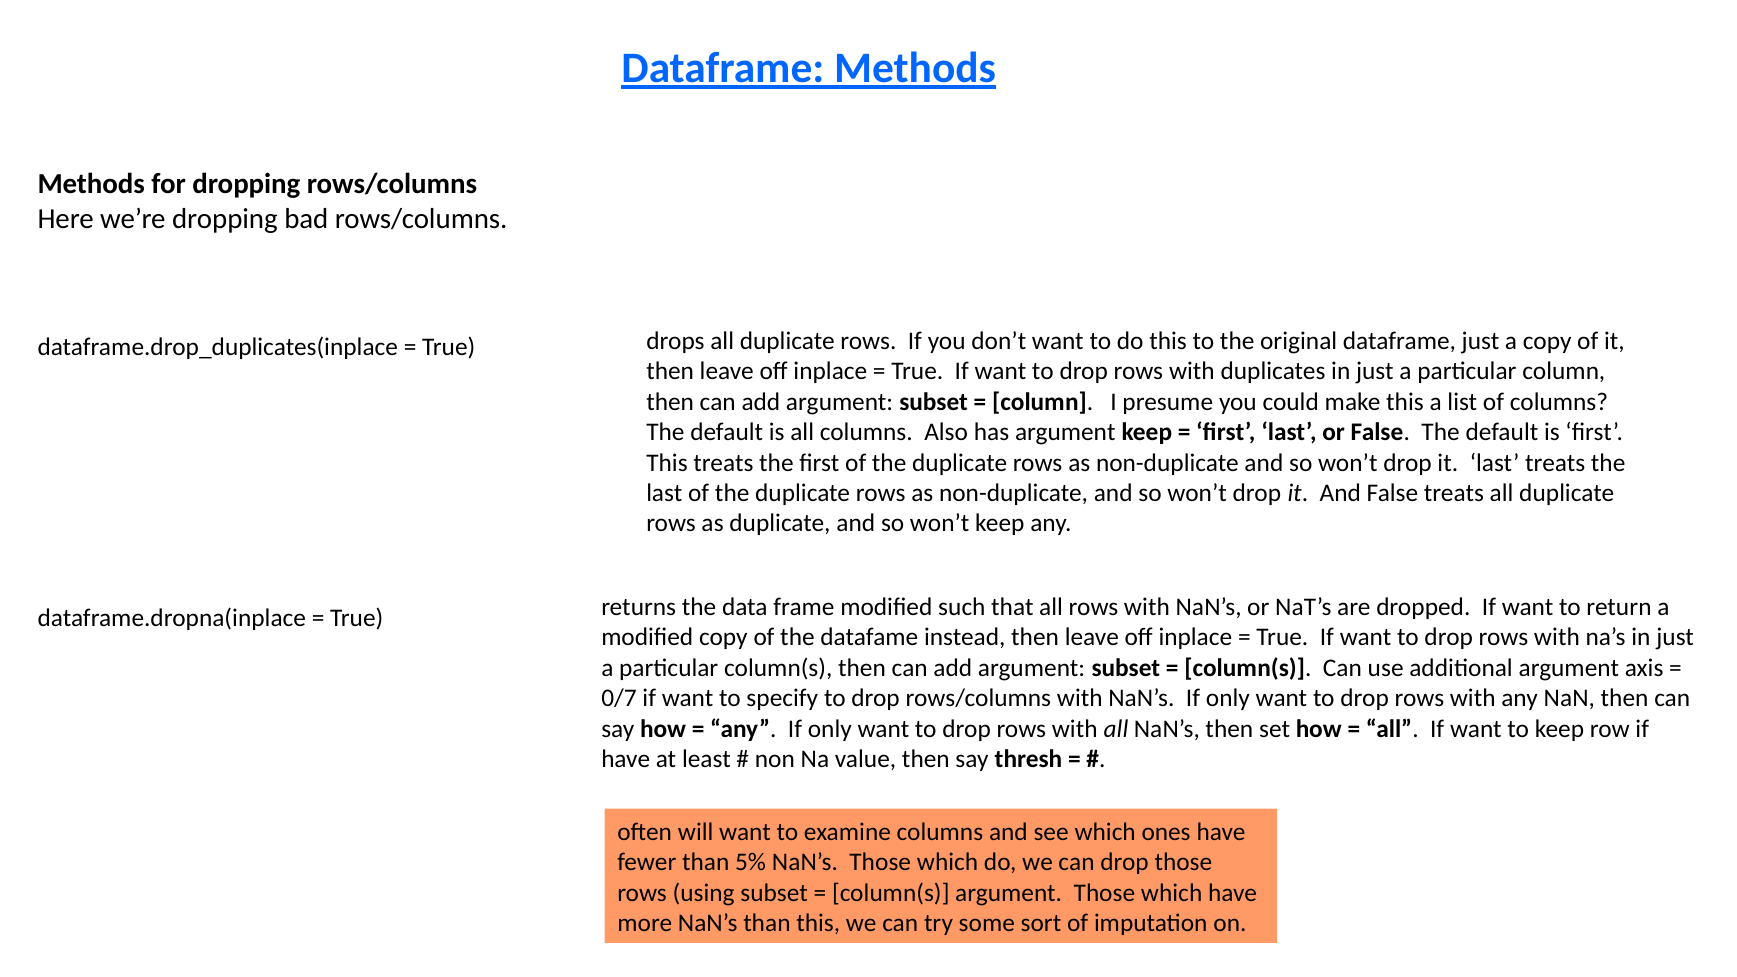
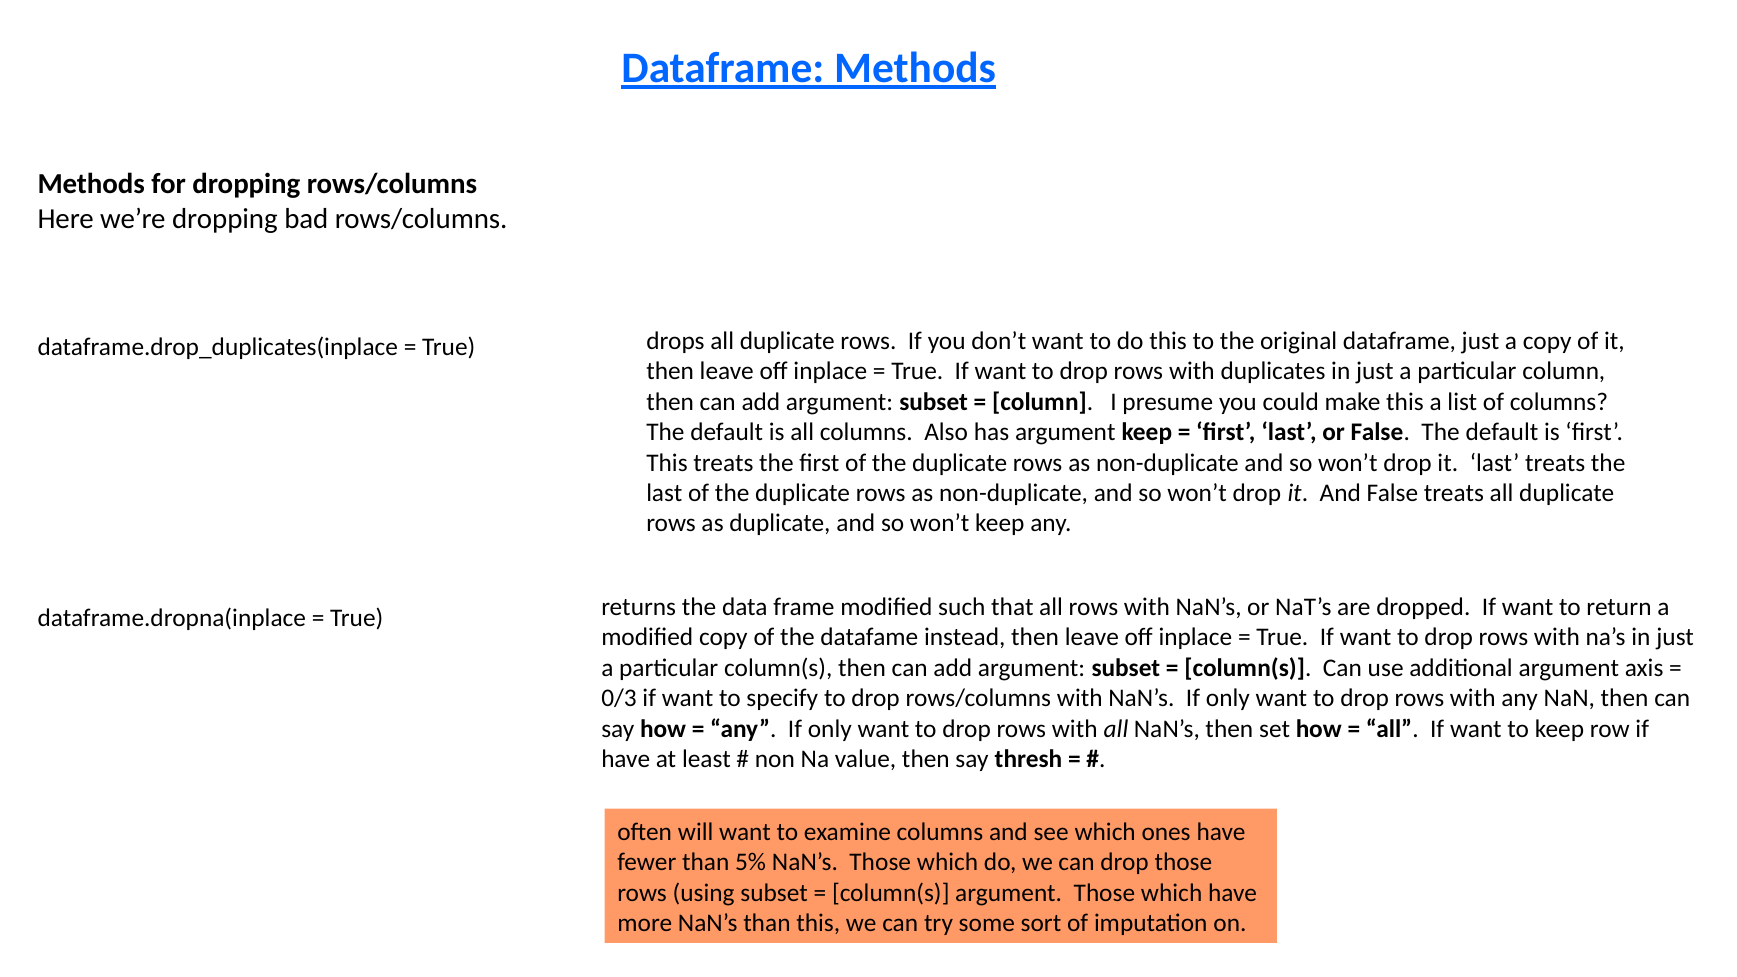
0/7: 0/7 -> 0/3
